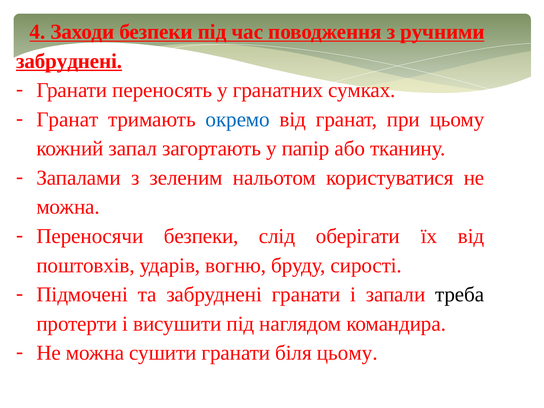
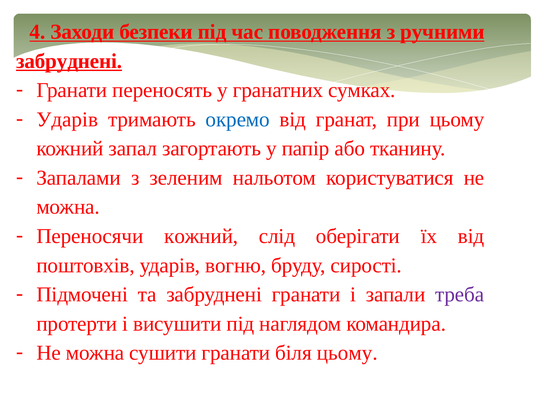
Гранат at (67, 119): Гранат -> Ударів
Переносячи безпеки: безпеки -> кожний
треба colour: black -> purple
